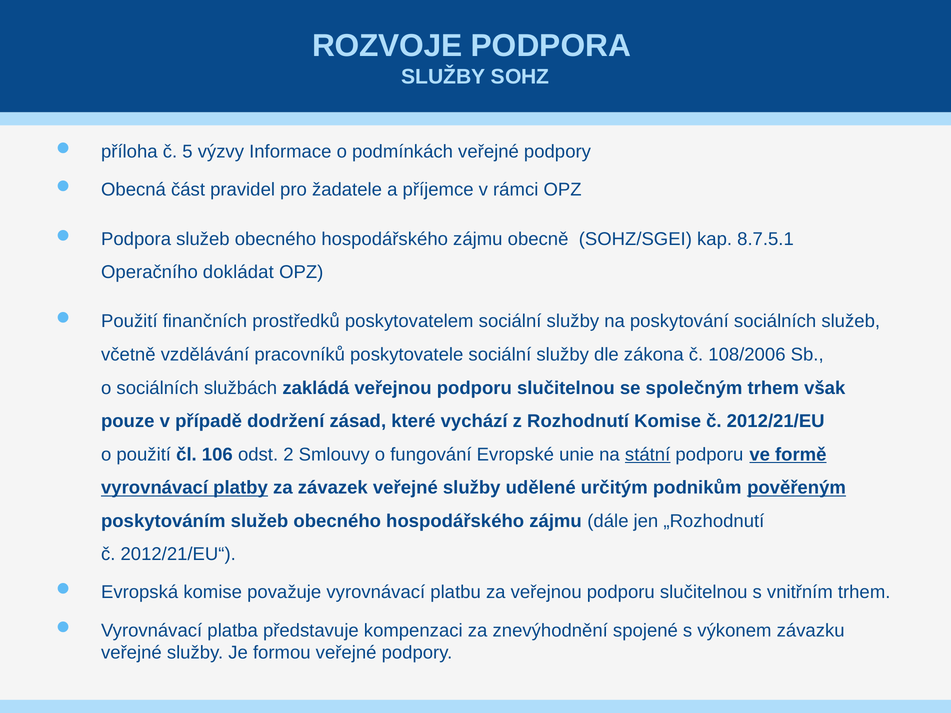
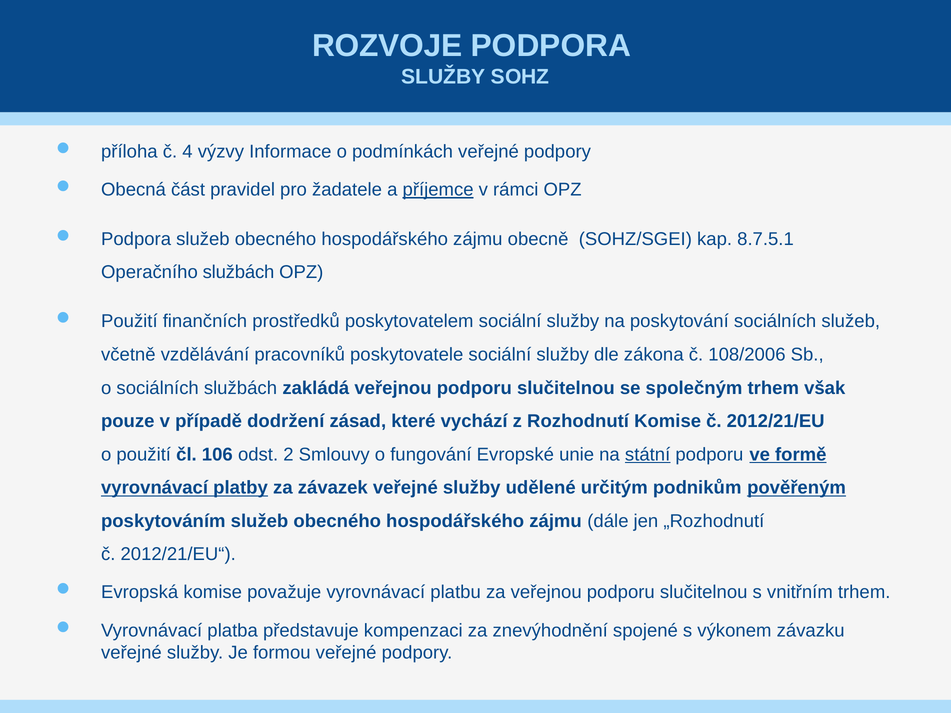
5: 5 -> 4
příjemce underline: none -> present
Operačního dokládat: dokládat -> službách
